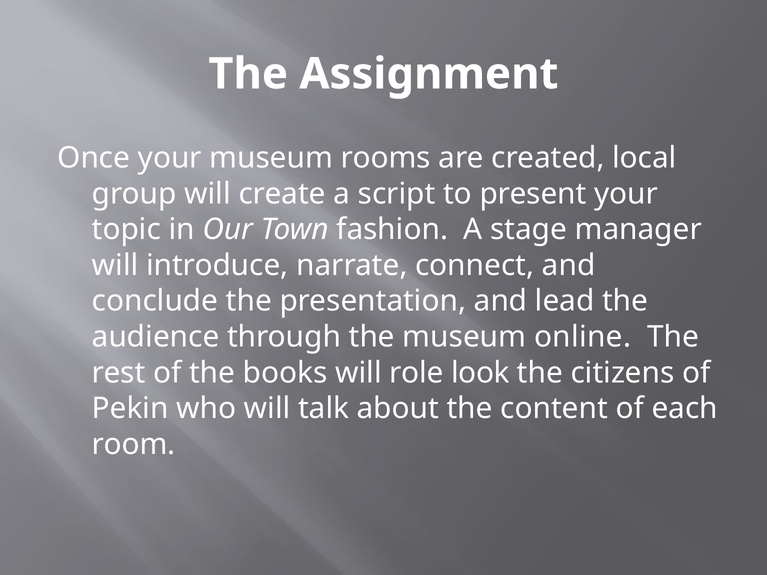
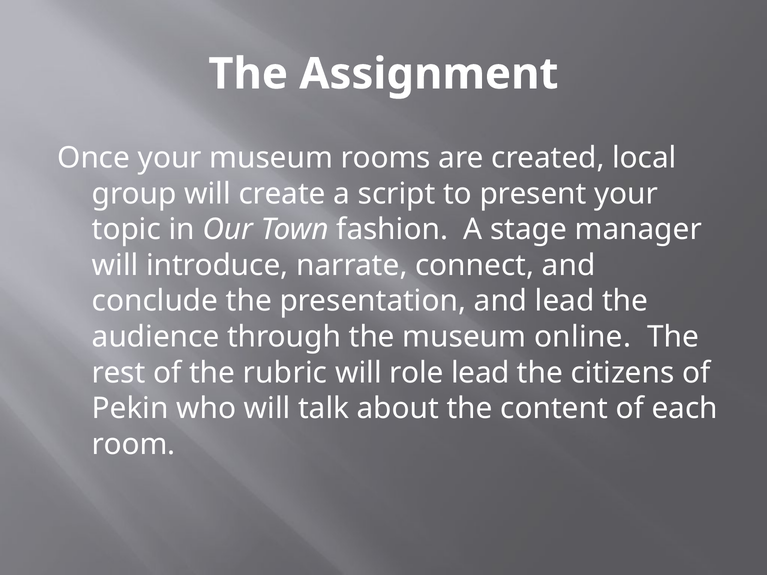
books: books -> rubric
role look: look -> lead
